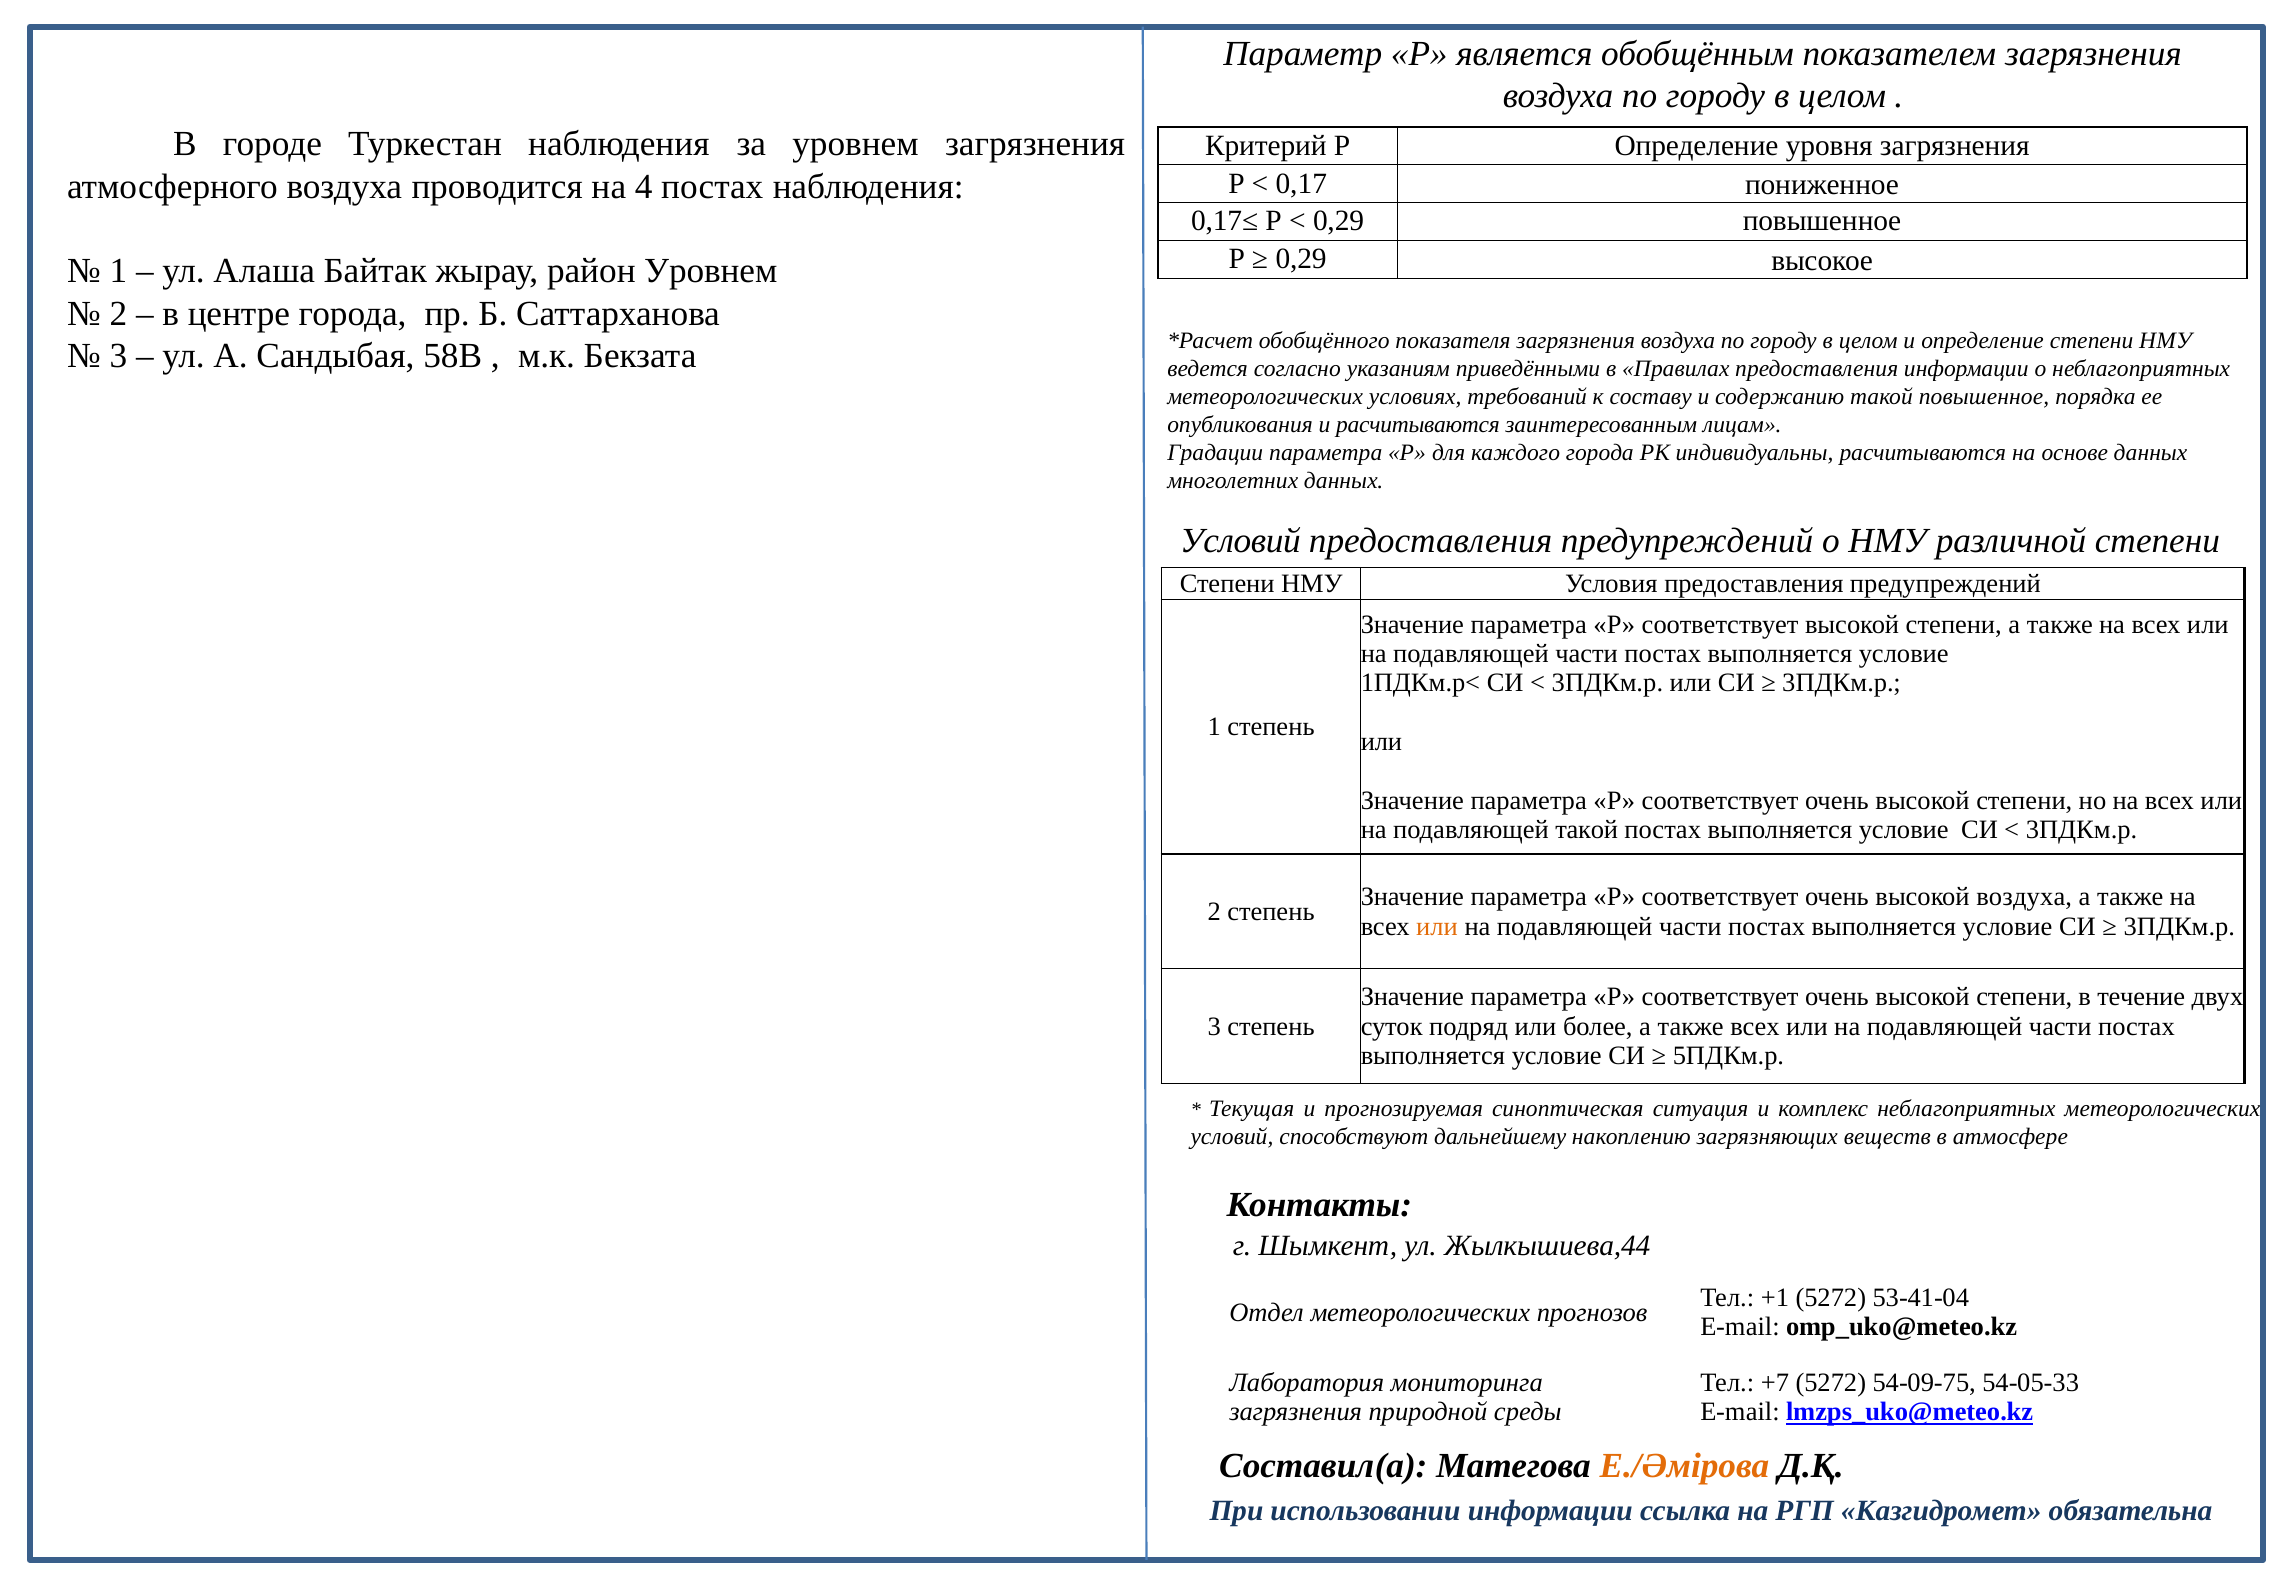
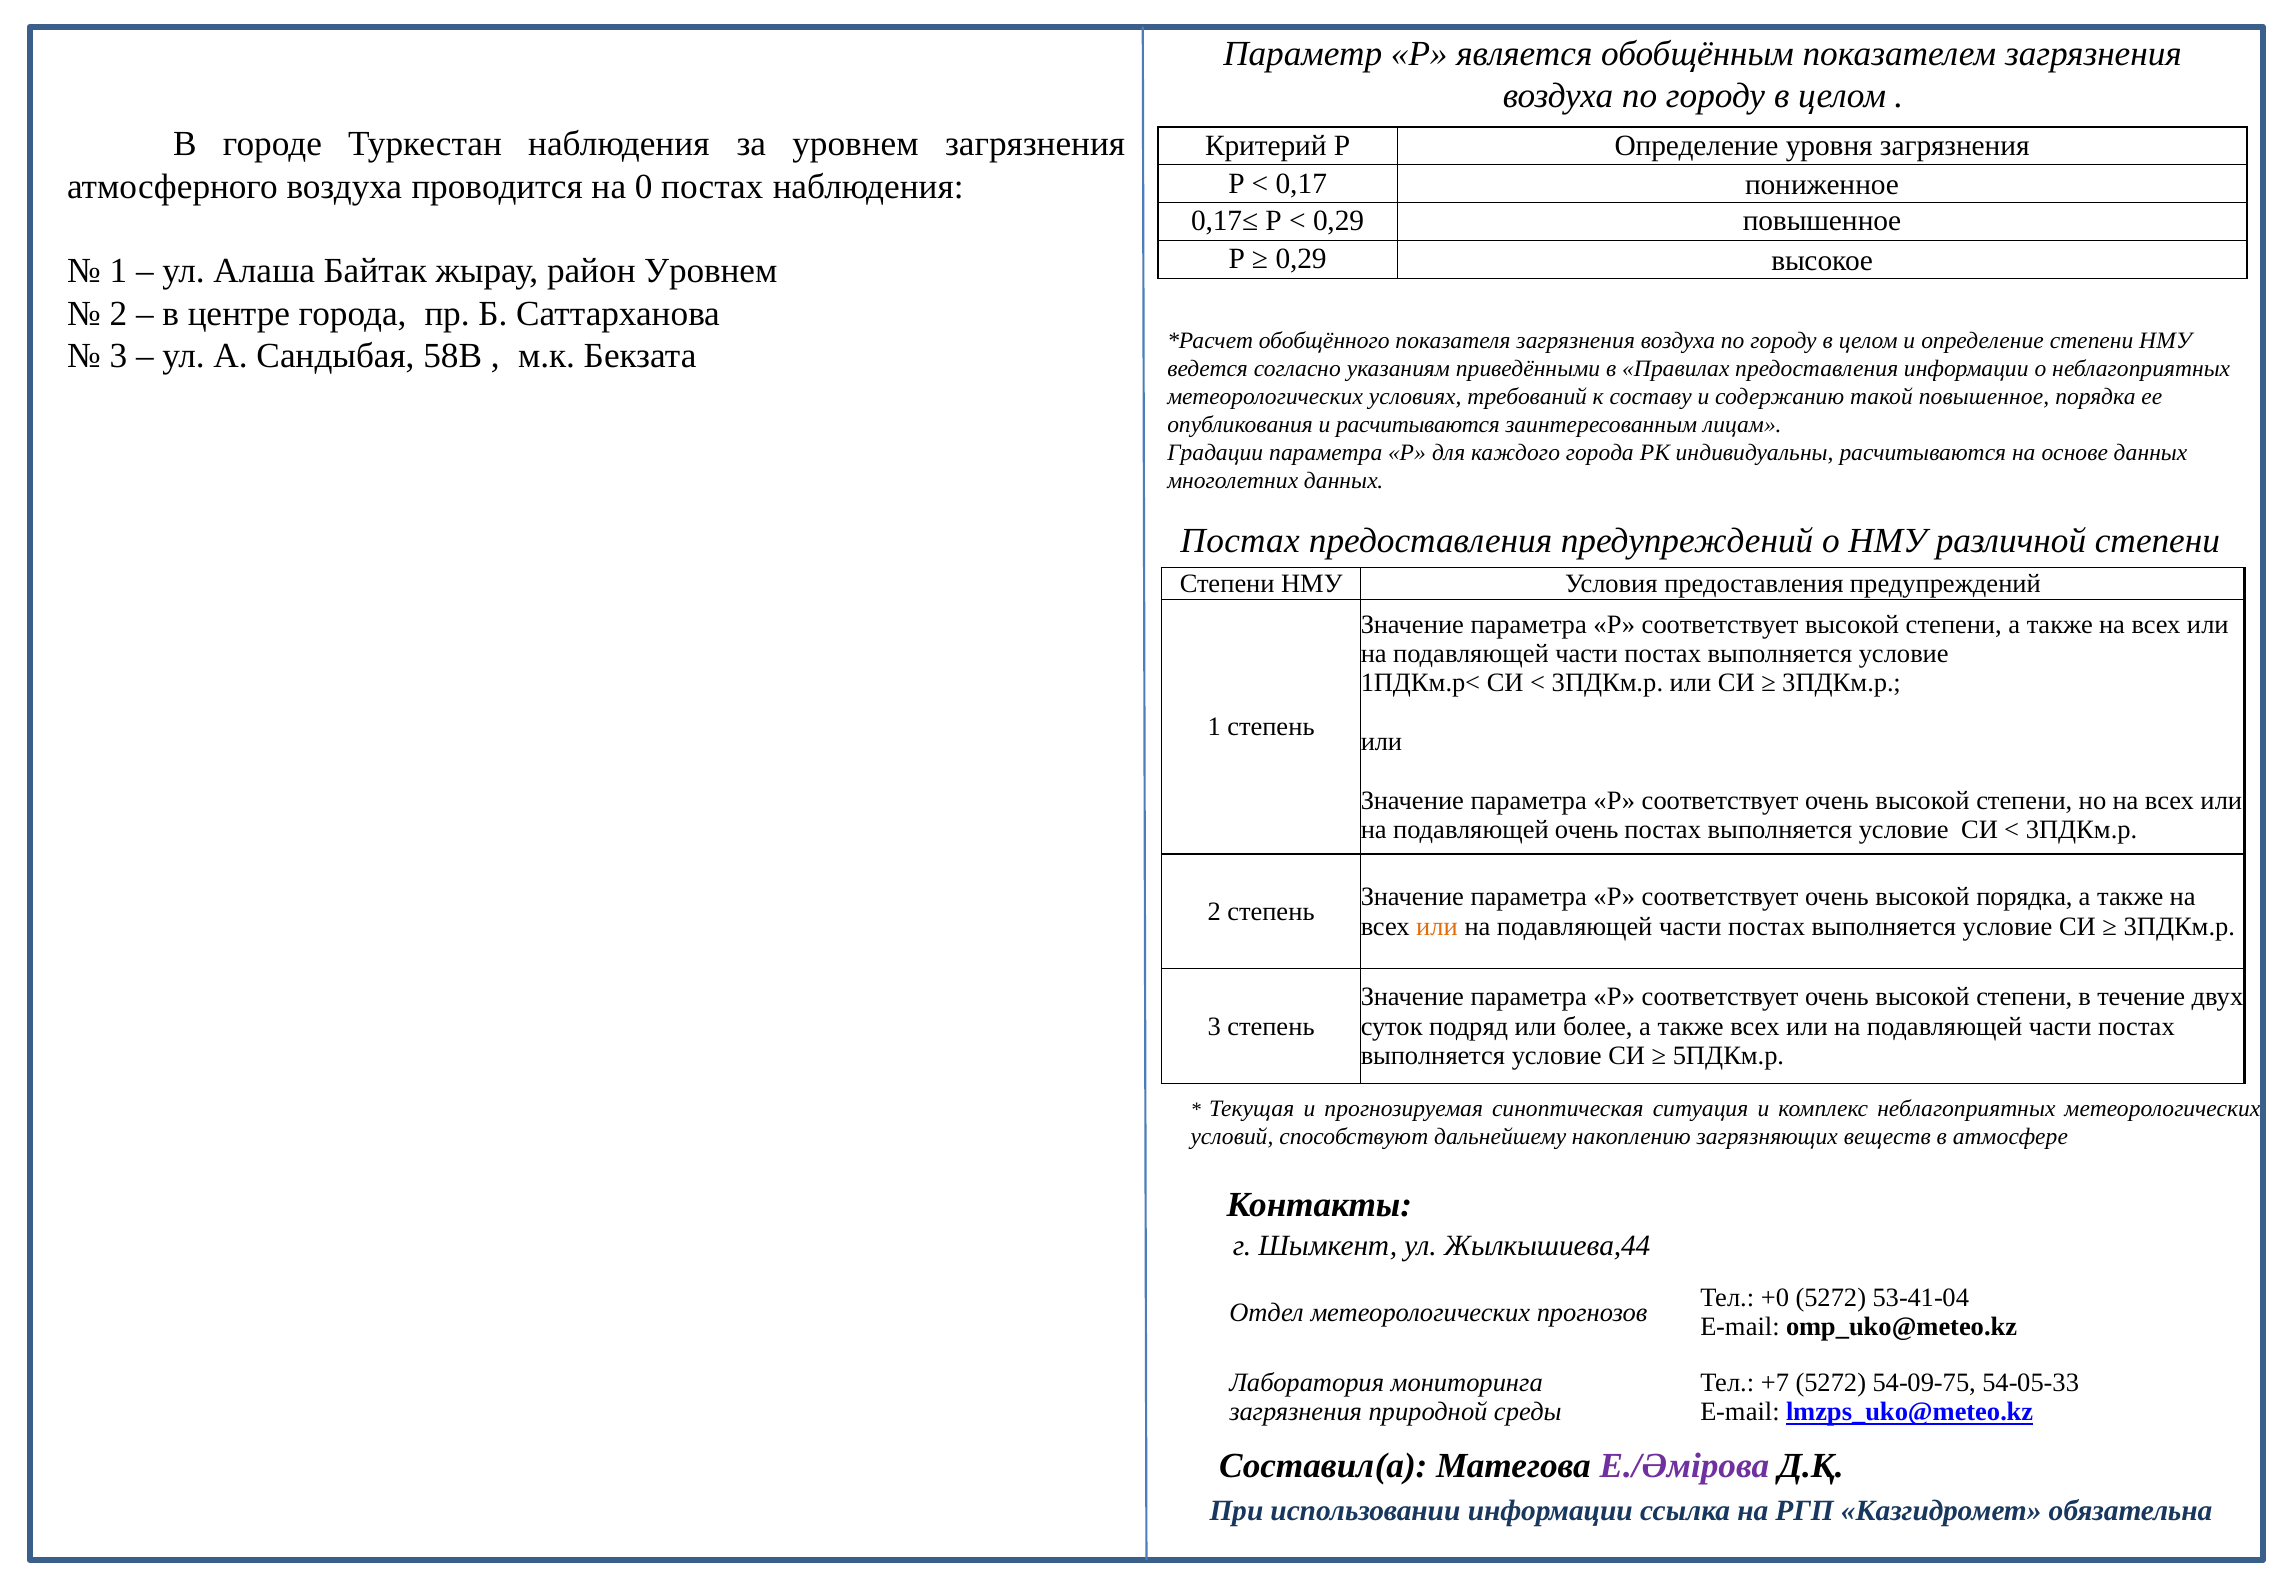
4: 4 -> 0
Условий at (1240, 541): Условий -> Постах
подавляющей такой: такой -> очень
высокой воздуха: воздуха -> порядка
+1: +1 -> +0
Е./Әмірова colour: orange -> purple
